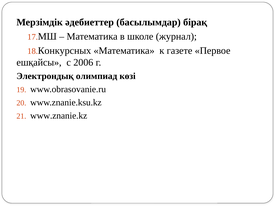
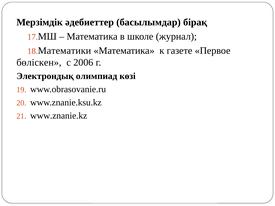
Конкурсных: Конкурсных -> Математики
ешқайсы: ешқайсы -> бөліскен
